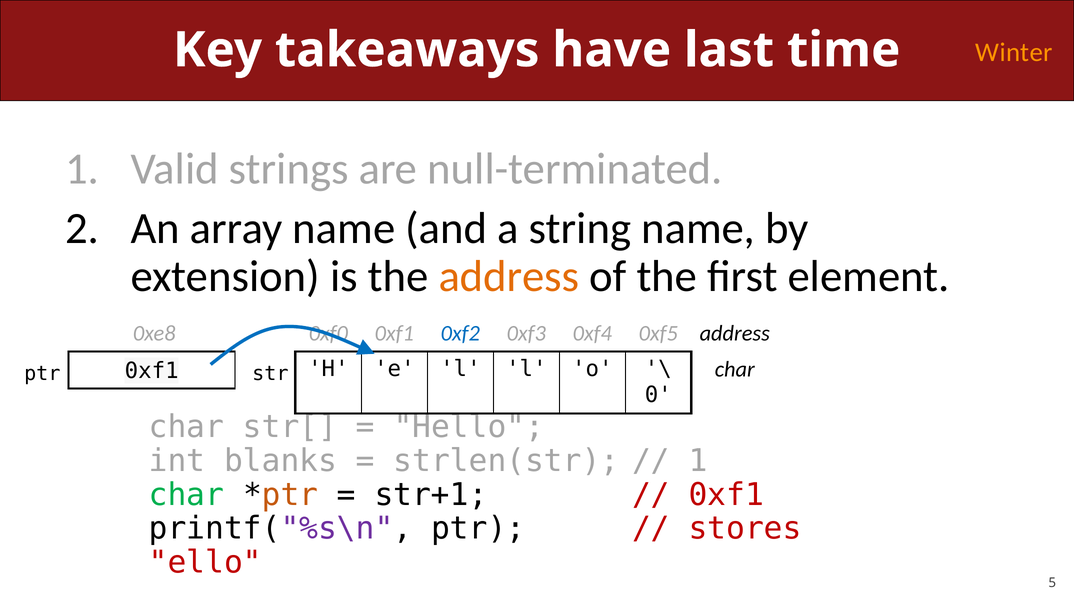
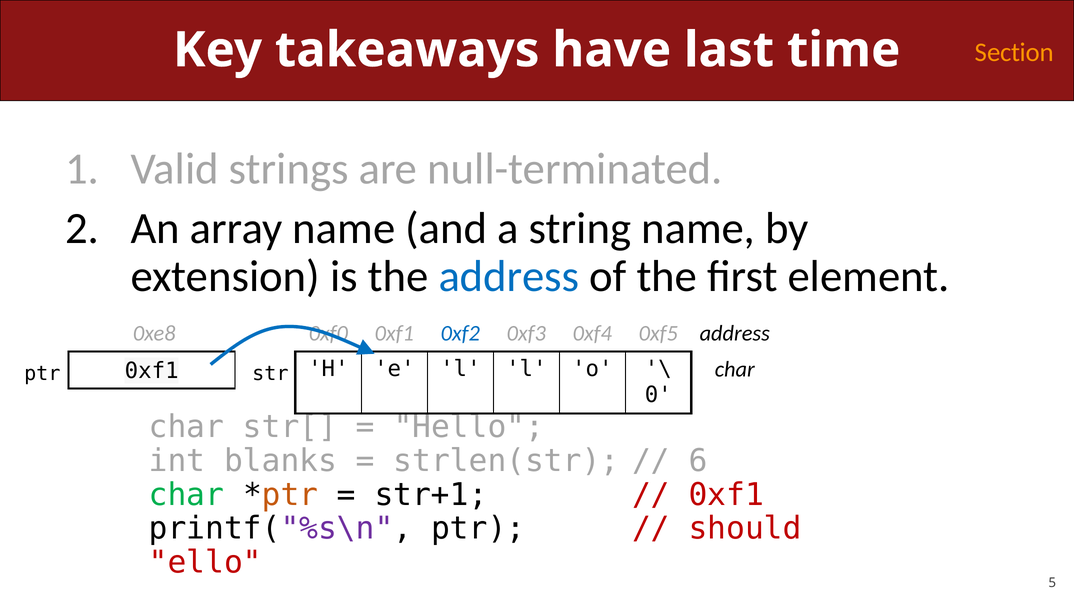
Winter: Winter -> Section
address at (509, 277) colour: orange -> blue
1 at (698, 461): 1 -> 6
stores: stores -> should
